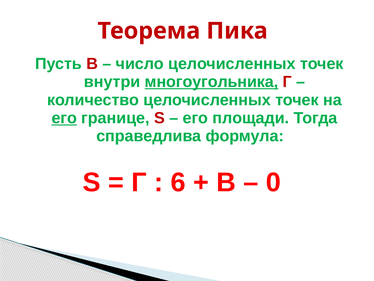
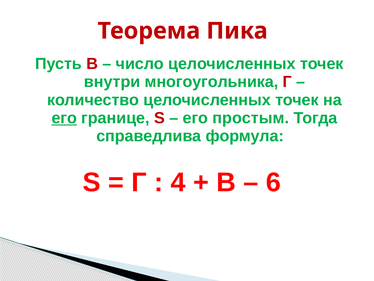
многоугольника underline: present -> none
площади: площади -> простым
6: 6 -> 4
0: 0 -> 6
